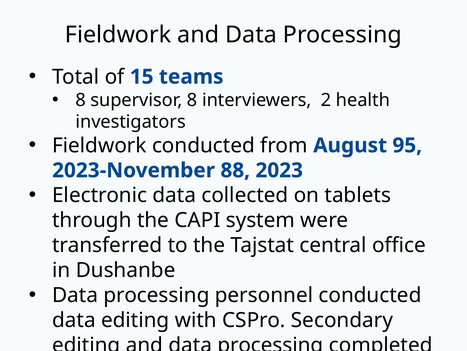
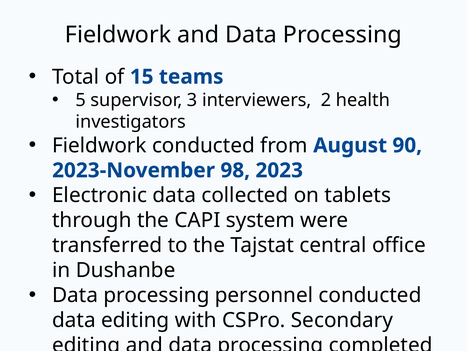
8 at (81, 100): 8 -> 5
supervisor 8: 8 -> 3
95: 95 -> 90
88: 88 -> 98
